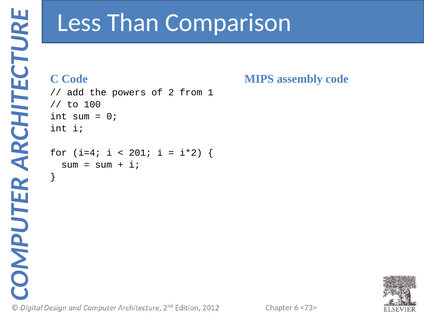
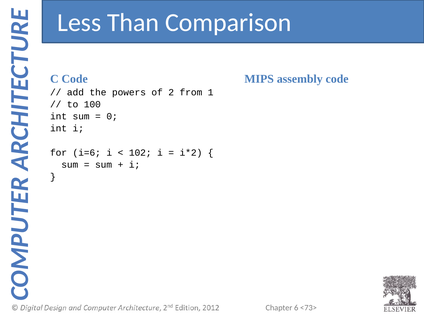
i=4: i=4 -> i=6
201: 201 -> 102
